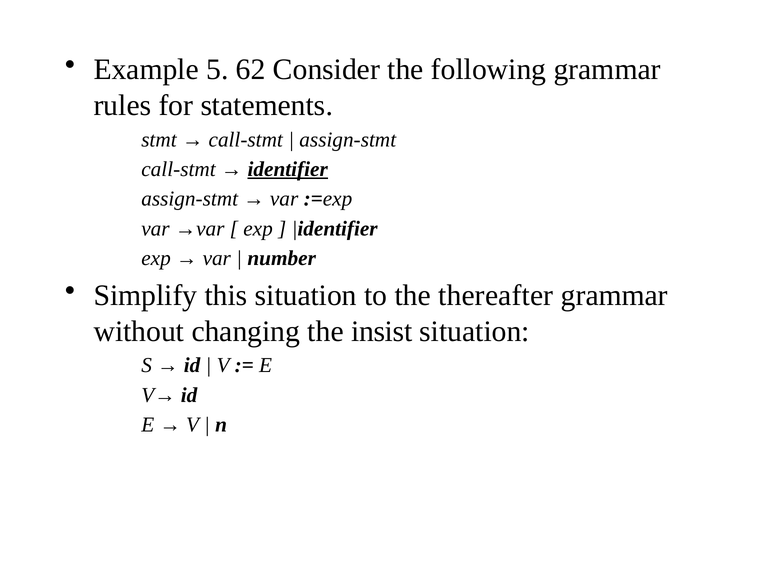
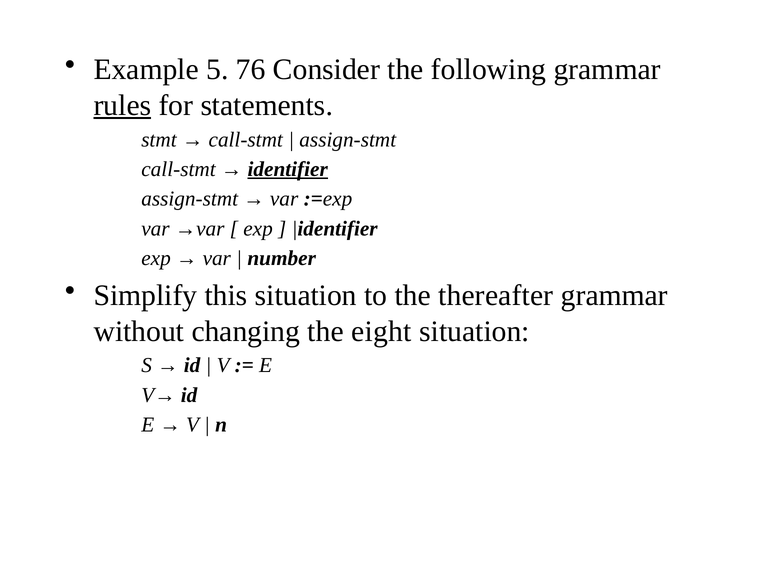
62: 62 -> 76
rules underline: none -> present
insist: insist -> eight
